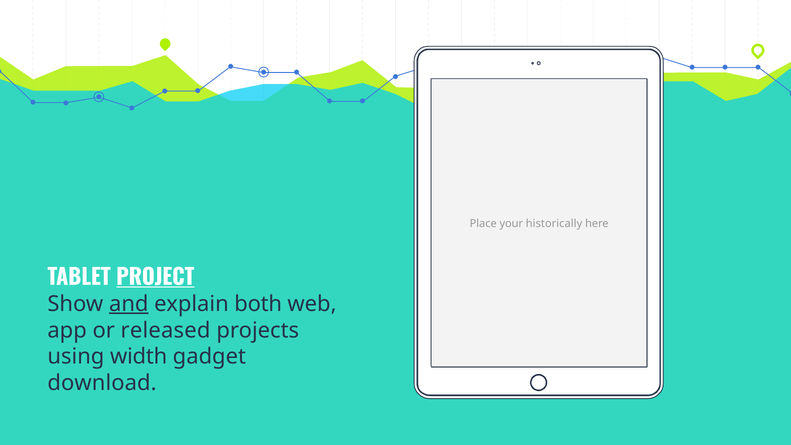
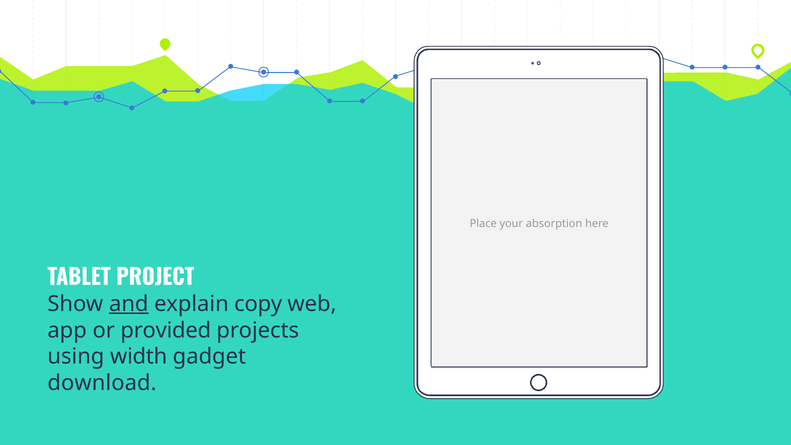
historically: historically -> absorption
PROJECT underline: present -> none
both: both -> copy
released: released -> provided
